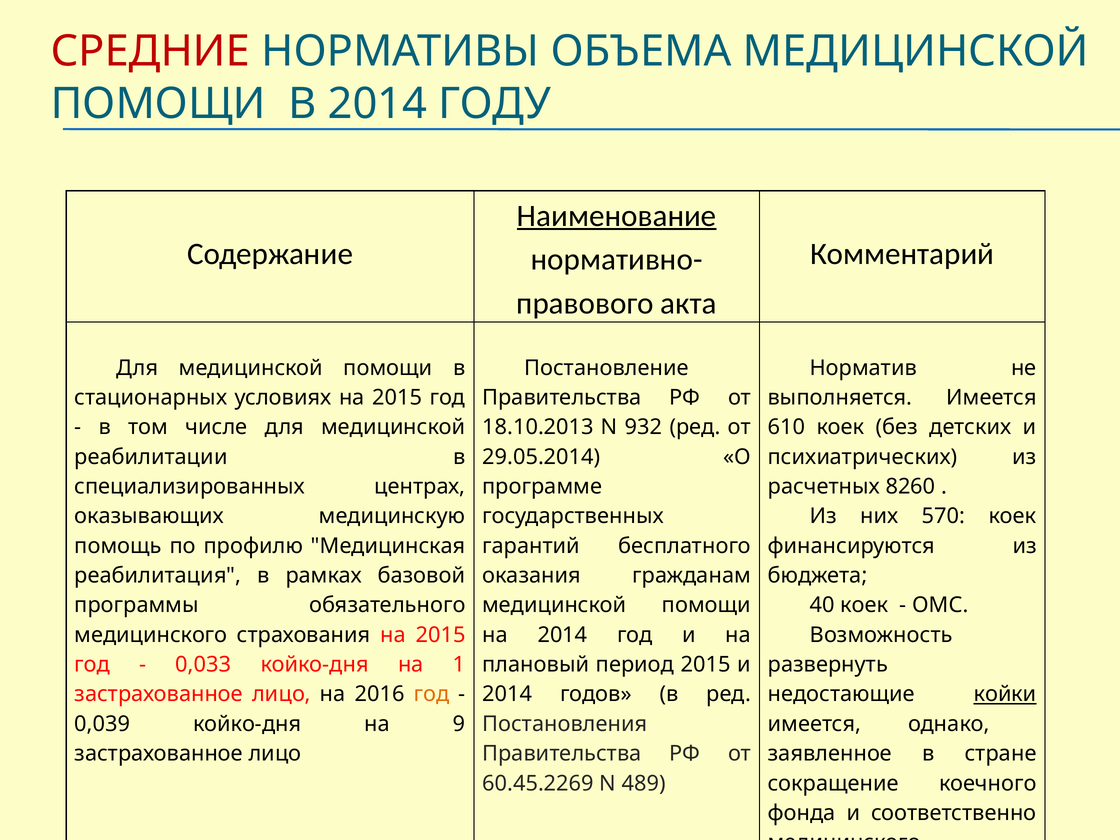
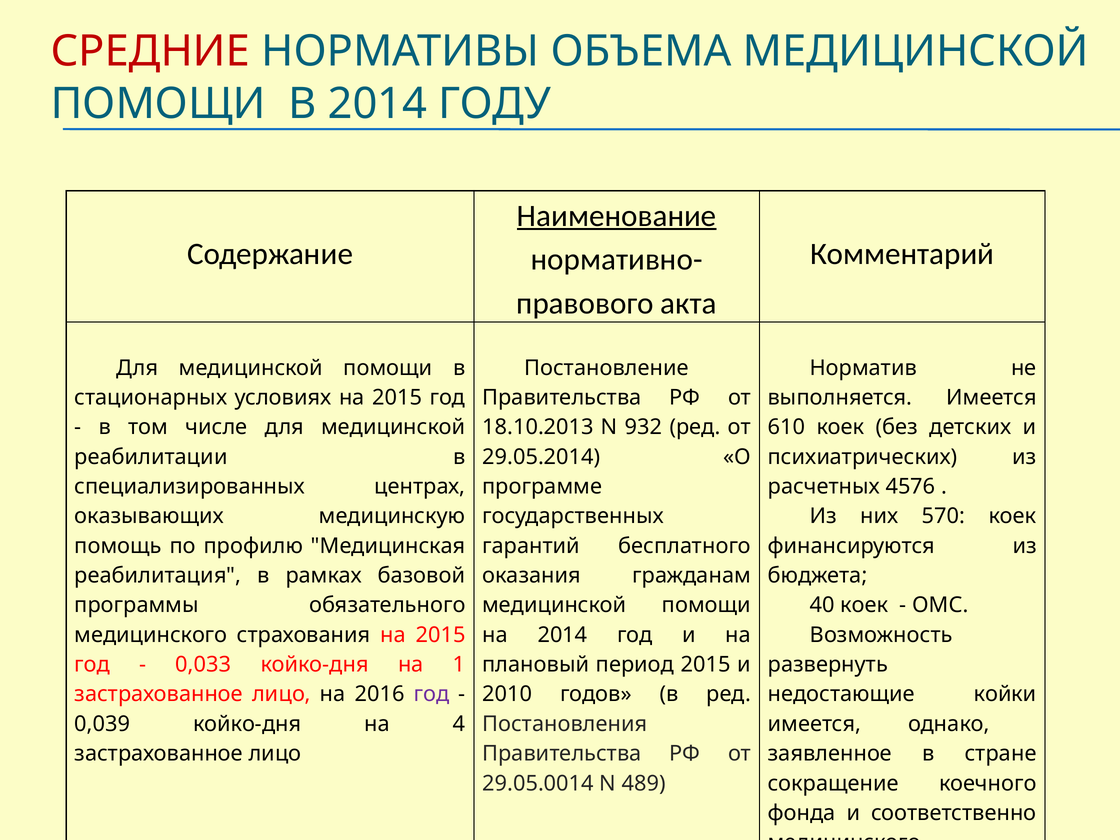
8260: 8260 -> 4576
год at (432, 694) colour: orange -> purple
2014 at (507, 694): 2014 -> 2010
койки underline: present -> none
9: 9 -> 4
60.45.2269: 60.45.2269 -> 29.05.0014
